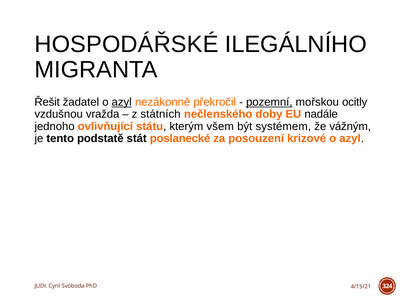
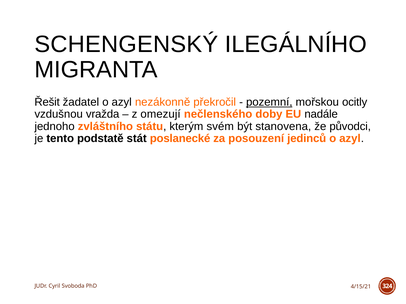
HOSPODÁŘSKÉ: HOSPODÁŘSKÉ -> SCHENGENSKÝ
azyl at (122, 102) underline: present -> none
státních: státních -> omezují
ovlivňující: ovlivňující -> zvláštního
všem: všem -> svém
systémem: systémem -> stanovena
vážným: vážným -> původci
krizové: krizové -> jedinců
